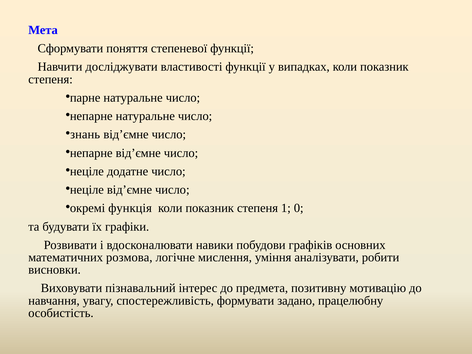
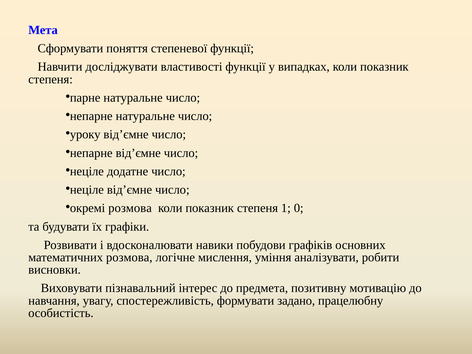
знань: знань -> уроку
окремі функція: функція -> розмова
